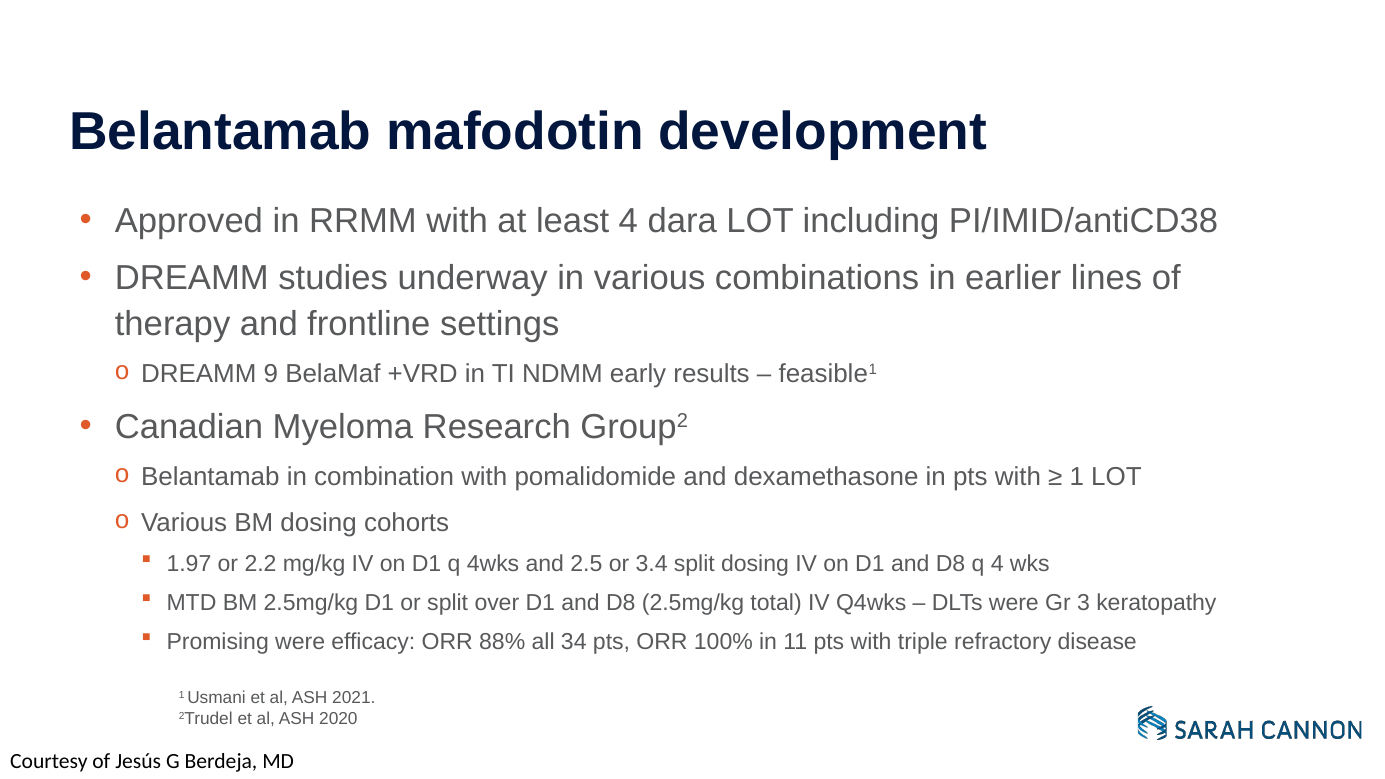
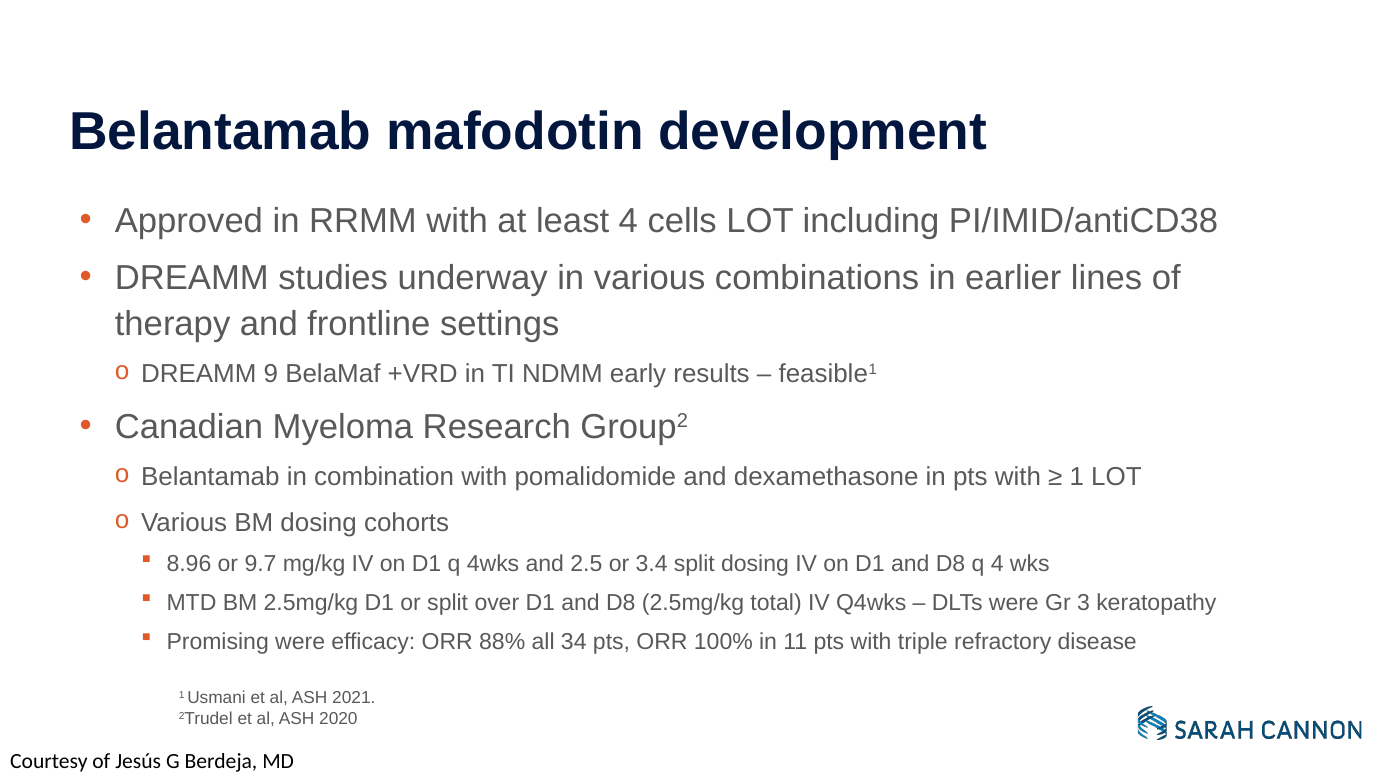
dara: dara -> cells
1.97: 1.97 -> 8.96
2.2: 2.2 -> 9.7
